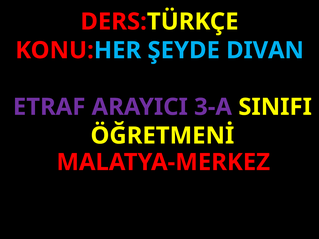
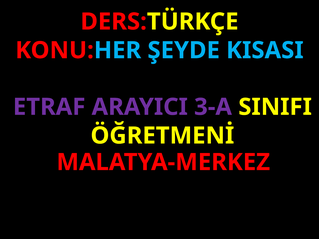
DIVAN: DIVAN -> KISASI
